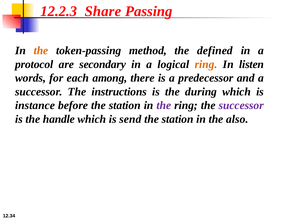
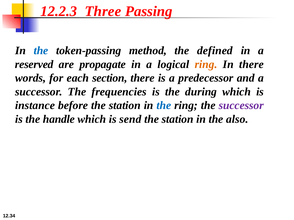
Share: Share -> Three
the at (41, 51) colour: orange -> blue
protocol: protocol -> reserved
secondary: secondary -> propagate
In listen: listen -> there
among: among -> section
instructions: instructions -> frequencies
the at (164, 106) colour: purple -> blue
